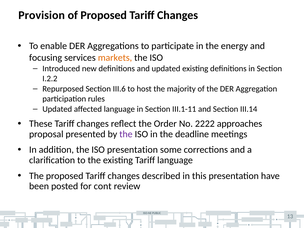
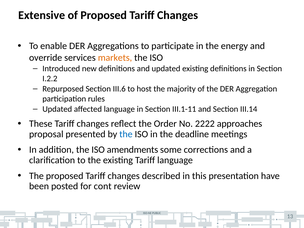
Provision: Provision -> Extensive
focusing: focusing -> override
the at (126, 134) colour: purple -> blue
ISO presentation: presentation -> amendments
